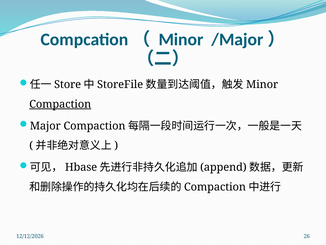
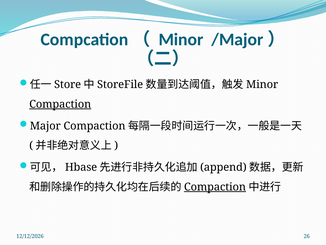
Compaction at (215, 187) underline: none -> present
